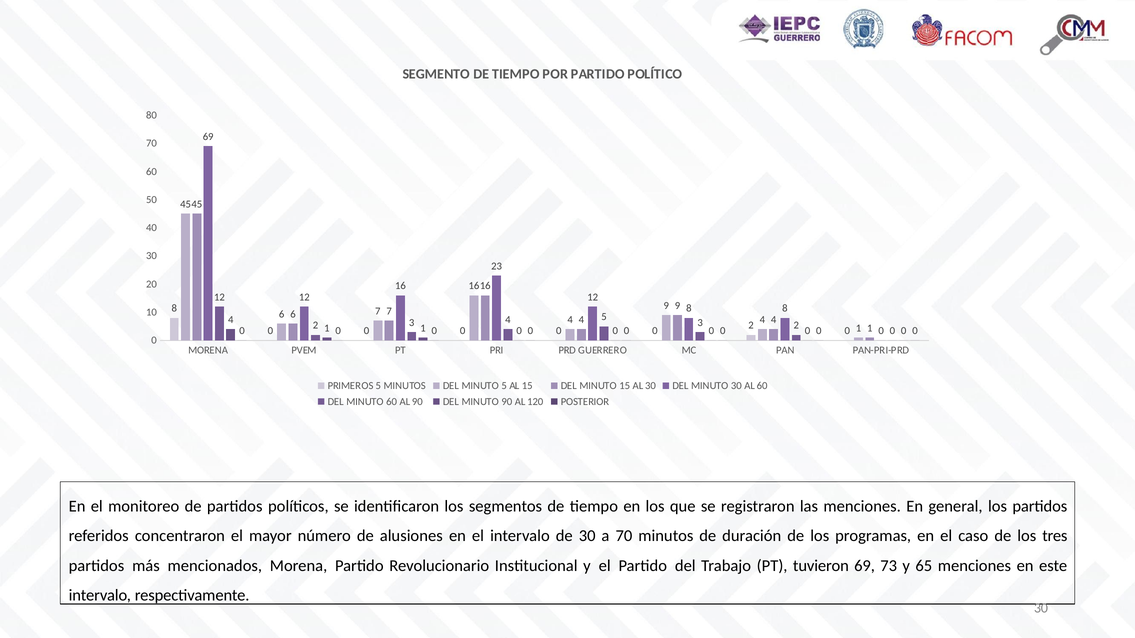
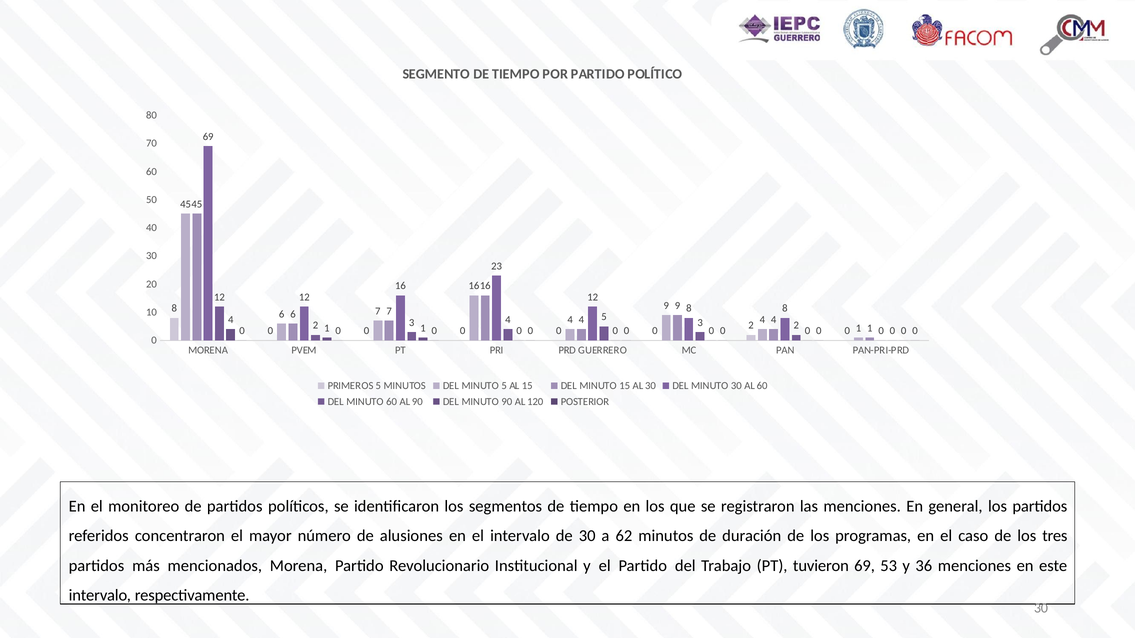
a 70: 70 -> 62
73: 73 -> 53
65: 65 -> 36
